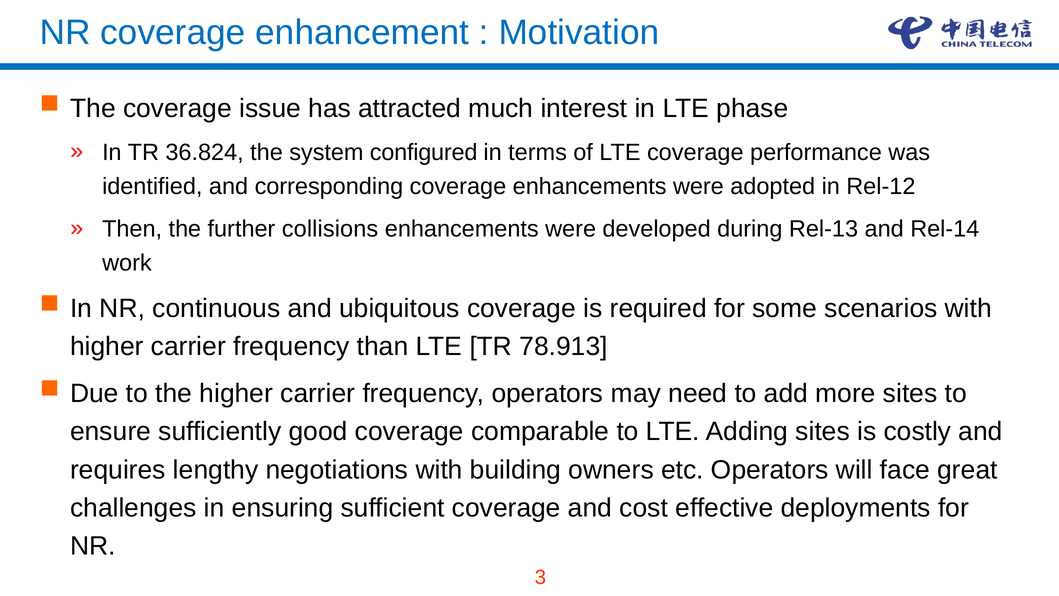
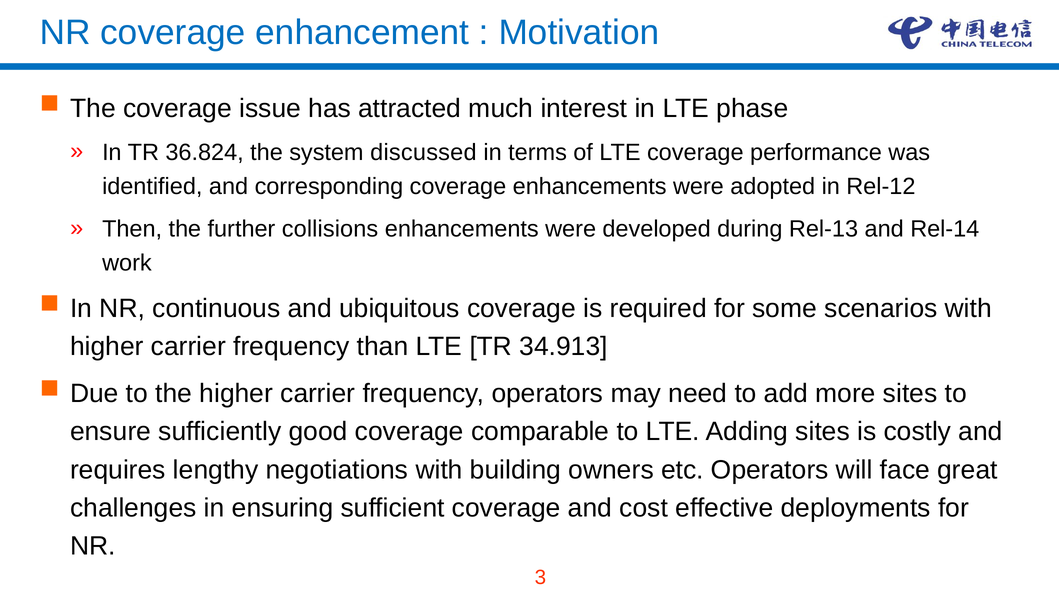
configured: configured -> discussed
78.913: 78.913 -> 34.913
